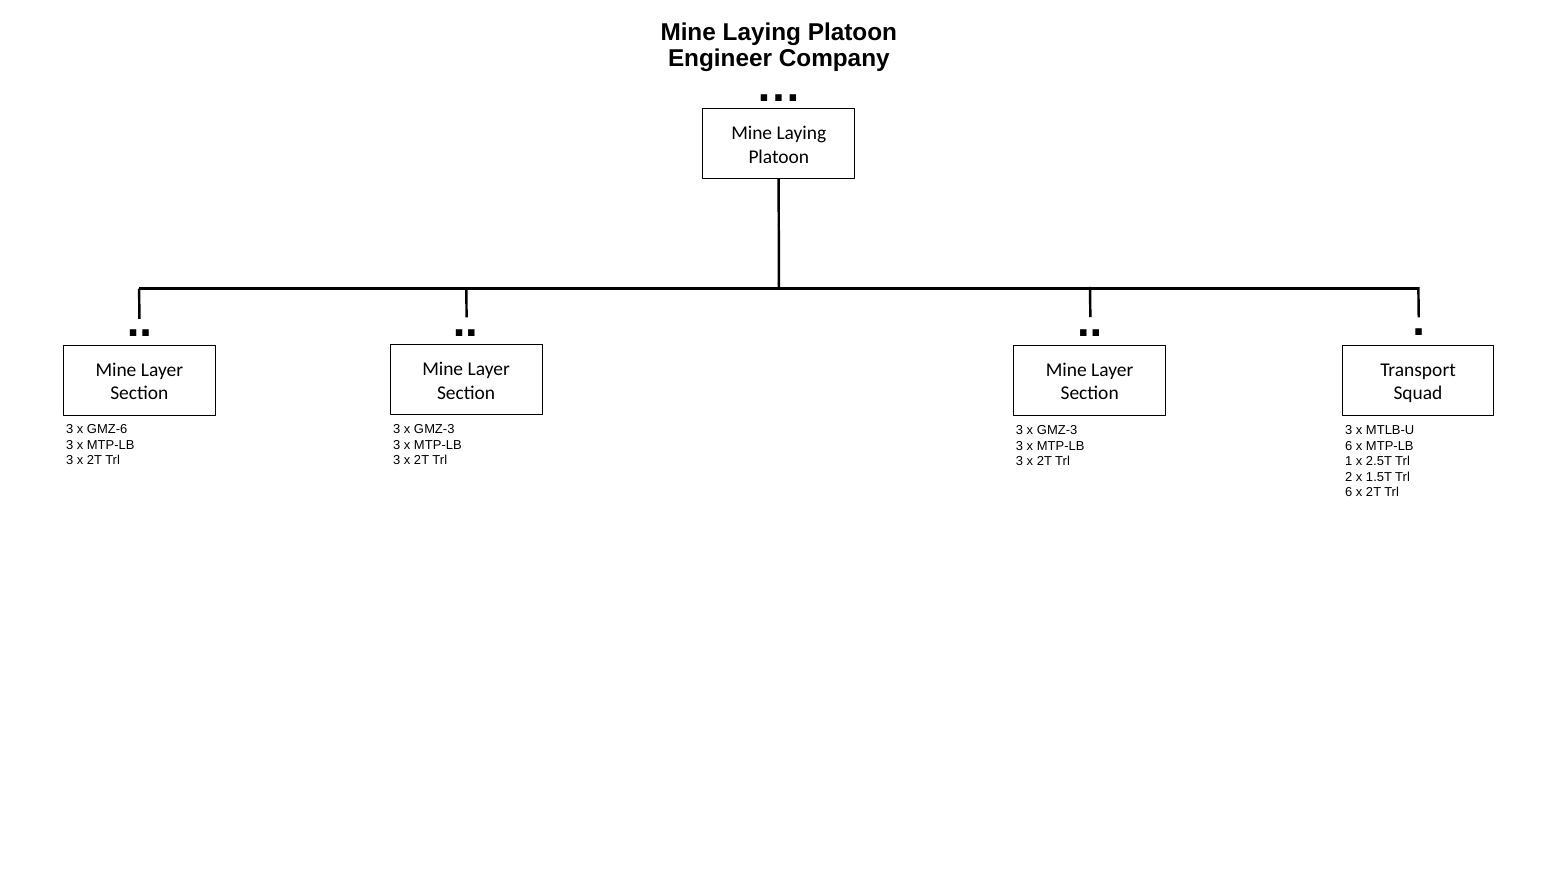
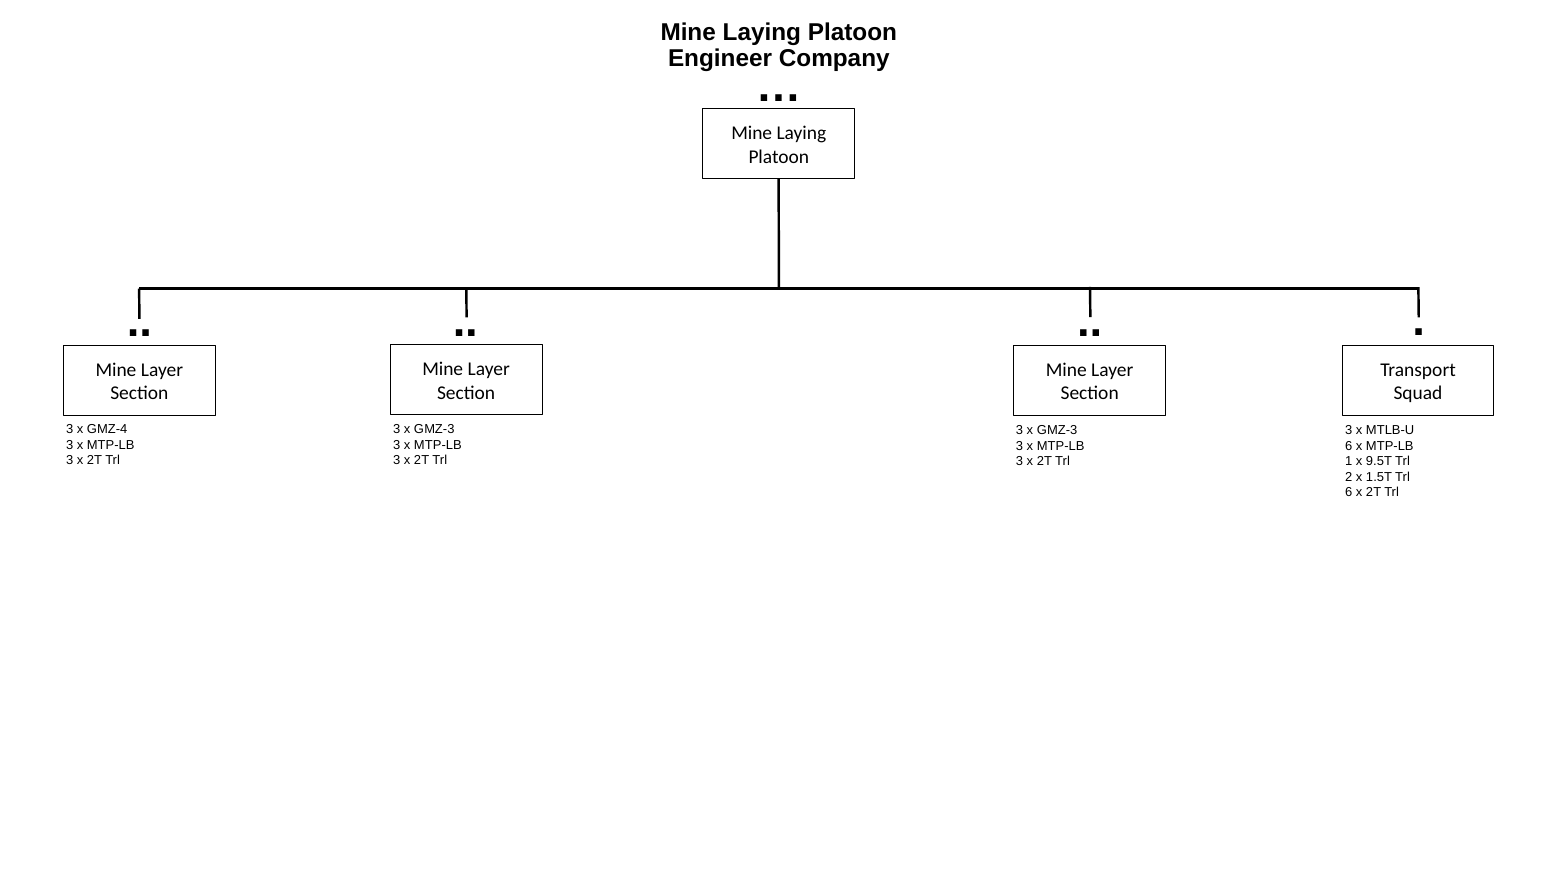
GMZ-6: GMZ-6 -> GMZ-4
2.5T: 2.5T -> 9.5T
